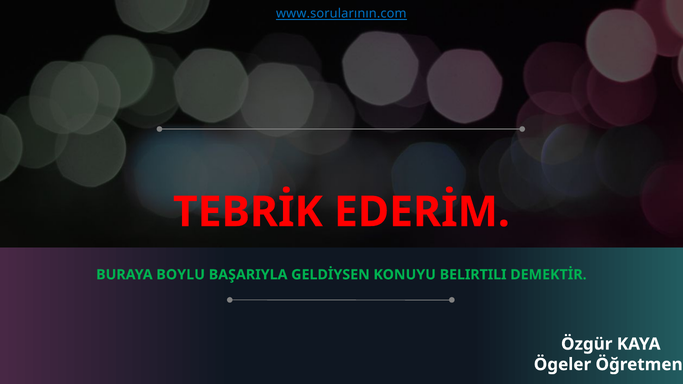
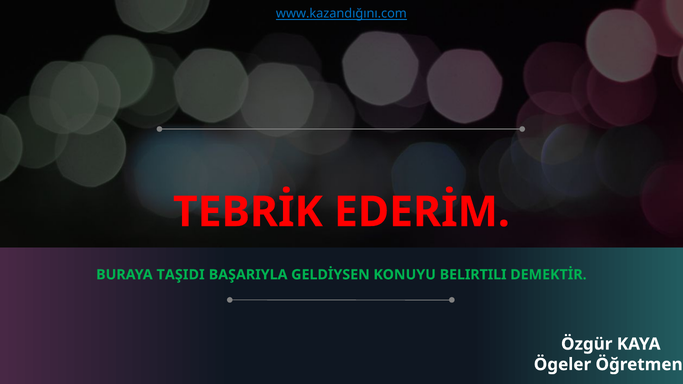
www.sorularının.com: www.sorularının.com -> www.kazandığını.com
BOYLU: BOYLU -> TAŞIDI
